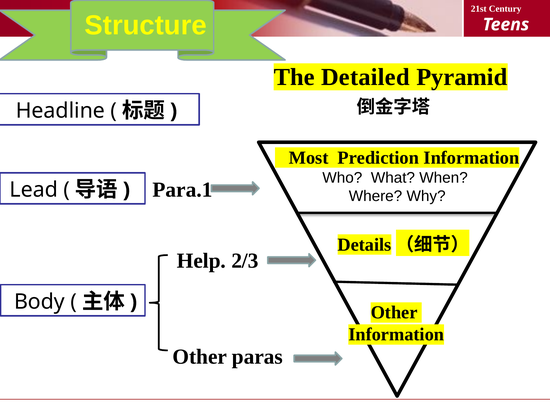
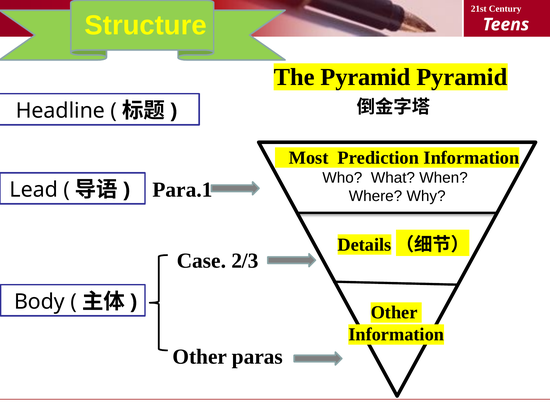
The Detailed: Detailed -> Pyramid
Help: Help -> Case
